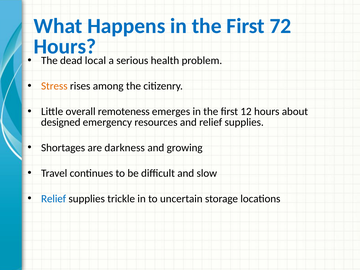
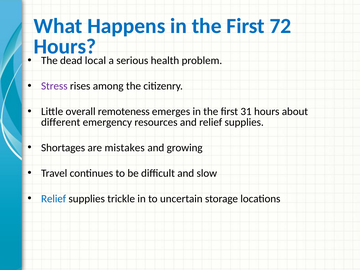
Stress colour: orange -> purple
12: 12 -> 31
designed: designed -> different
darkness: darkness -> mistakes
